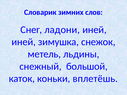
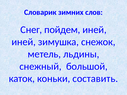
ладони: ладони -> пойдем
вплетёшь: вплетёшь -> составить
